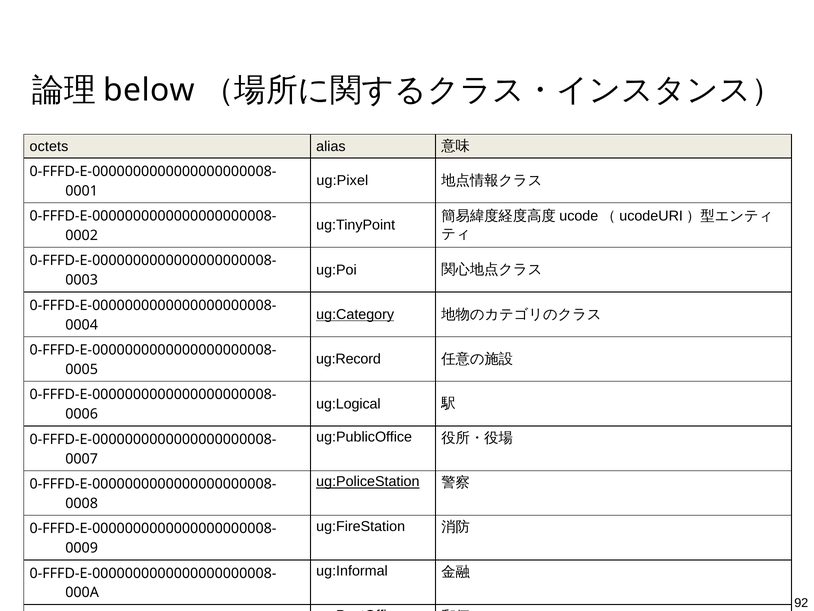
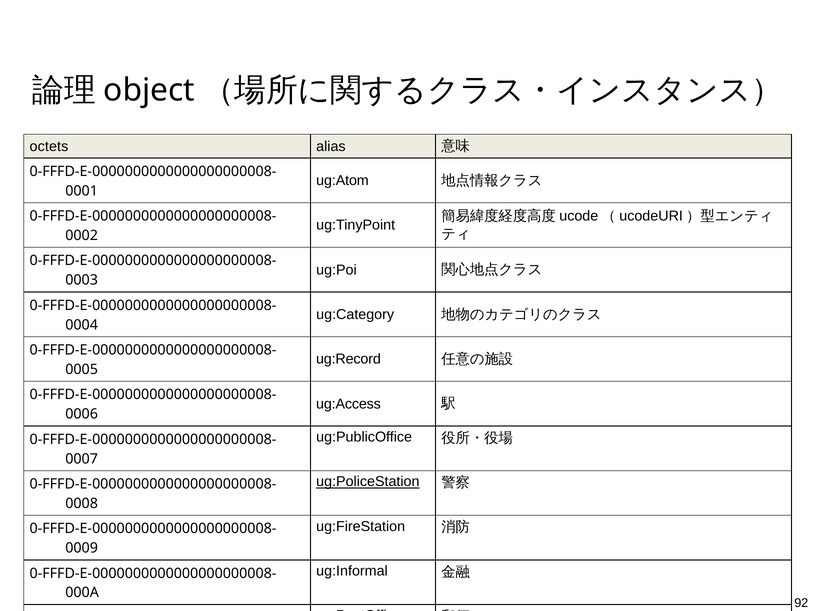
below: below -> object
ug:Pixel: ug:Pixel -> ug:Atom
ug:Category underline: present -> none
ug:Logical: ug:Logical -> ug:Access
